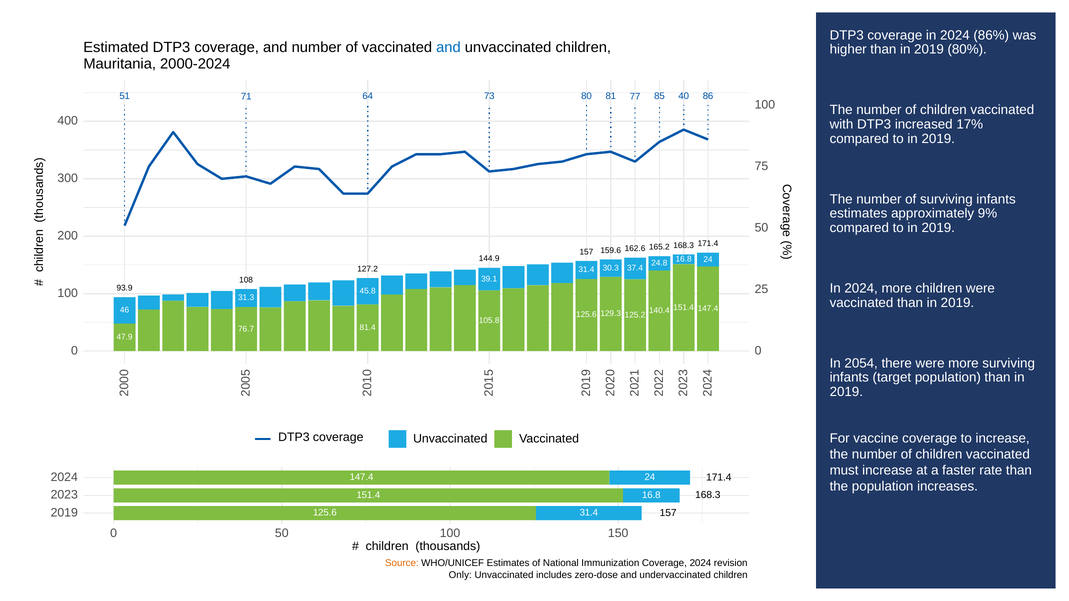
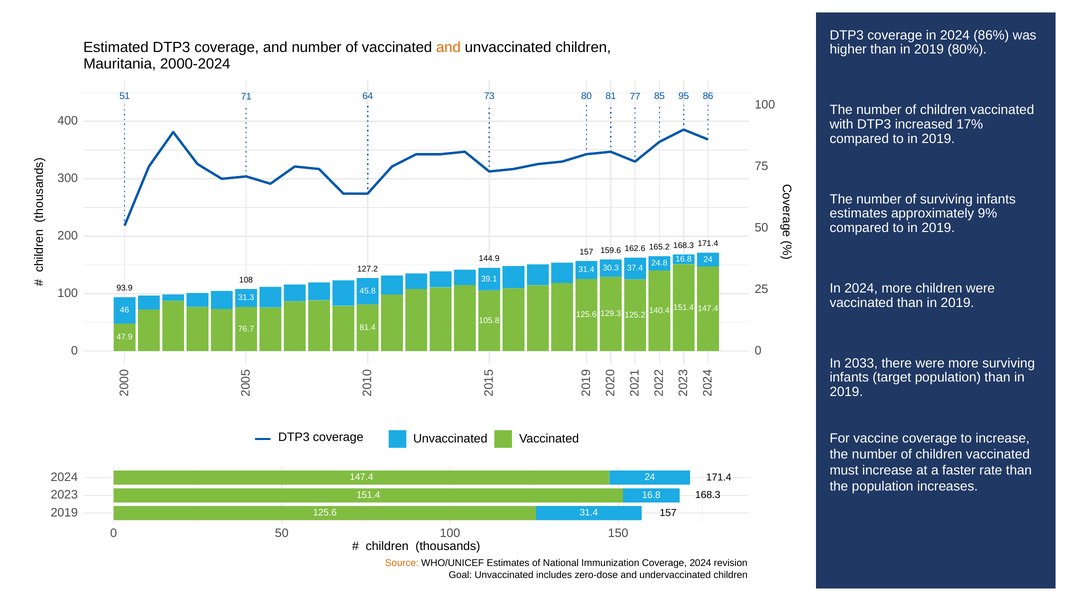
and at (448, 47) colour: blue -> orange
40: 40 -> 95
2054: 2054 -> 2033
Only: Only -> Goal
